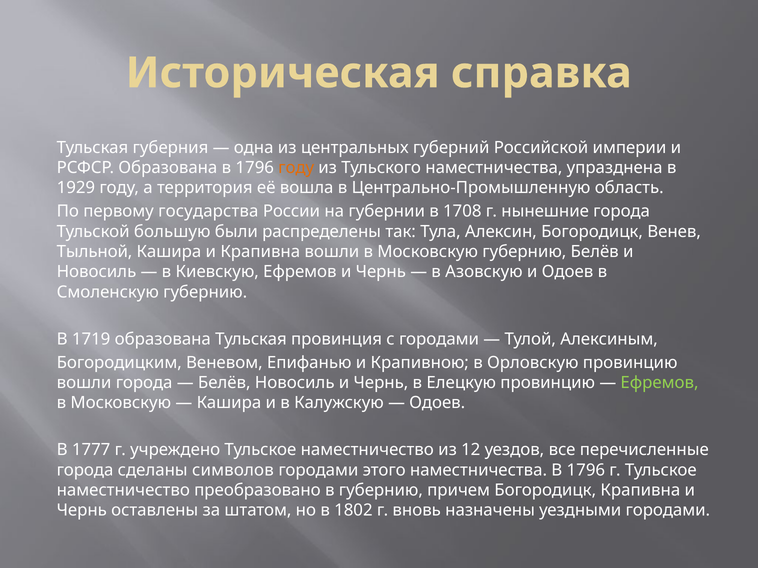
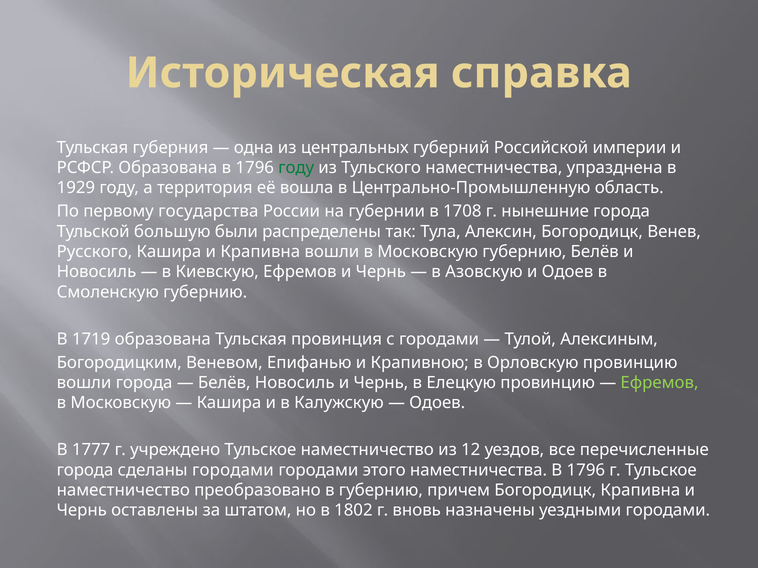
году at (296, 168) colour: orange -> green
Тыльной: Тыльной -> Русского
сделаны символов: символов -> городами
